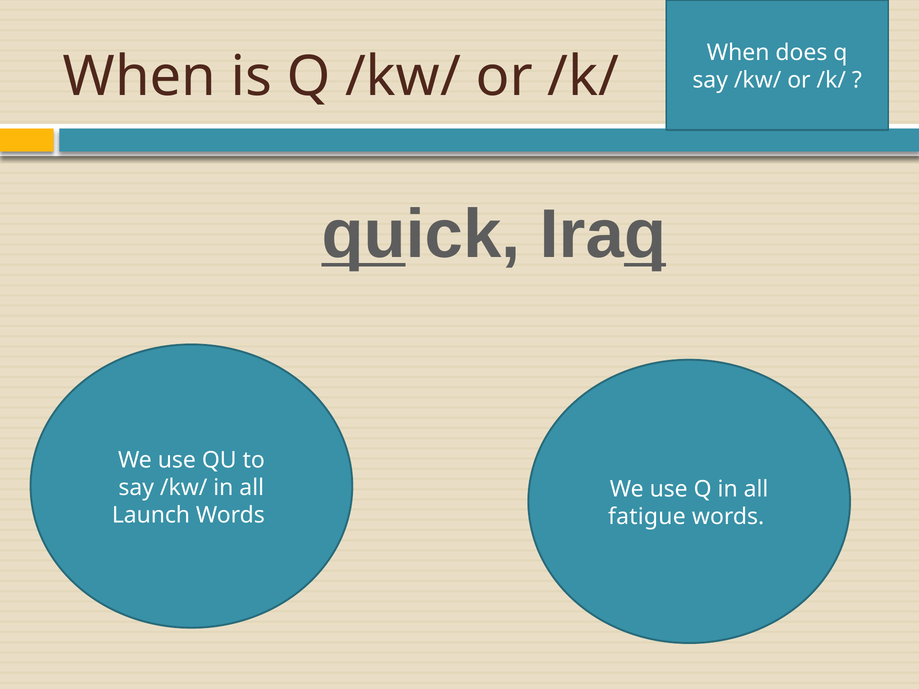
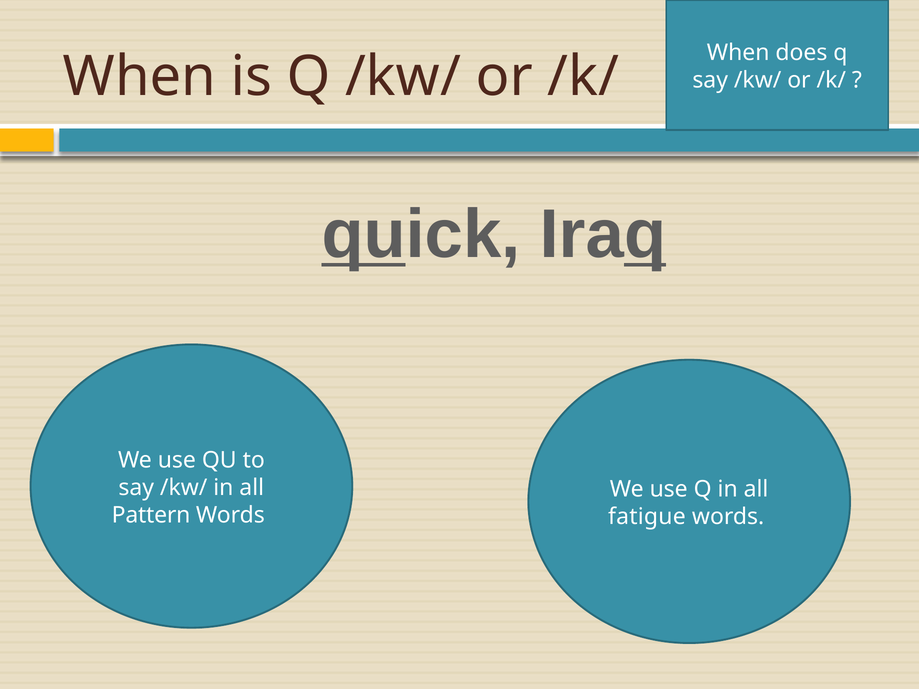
Launch: Launch -> Pattern
